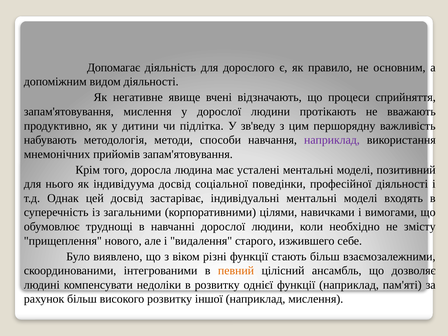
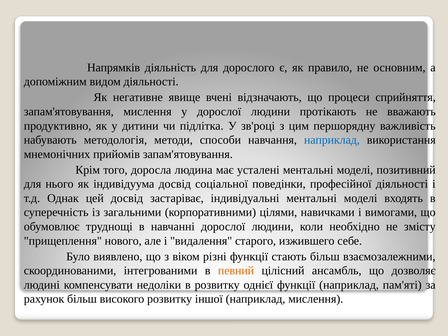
Допомагає: Допомагає -> Напрямків
зв'веду: зв'веду -> зв'році
наприклад at (332, 140) colour: purple -> blue
